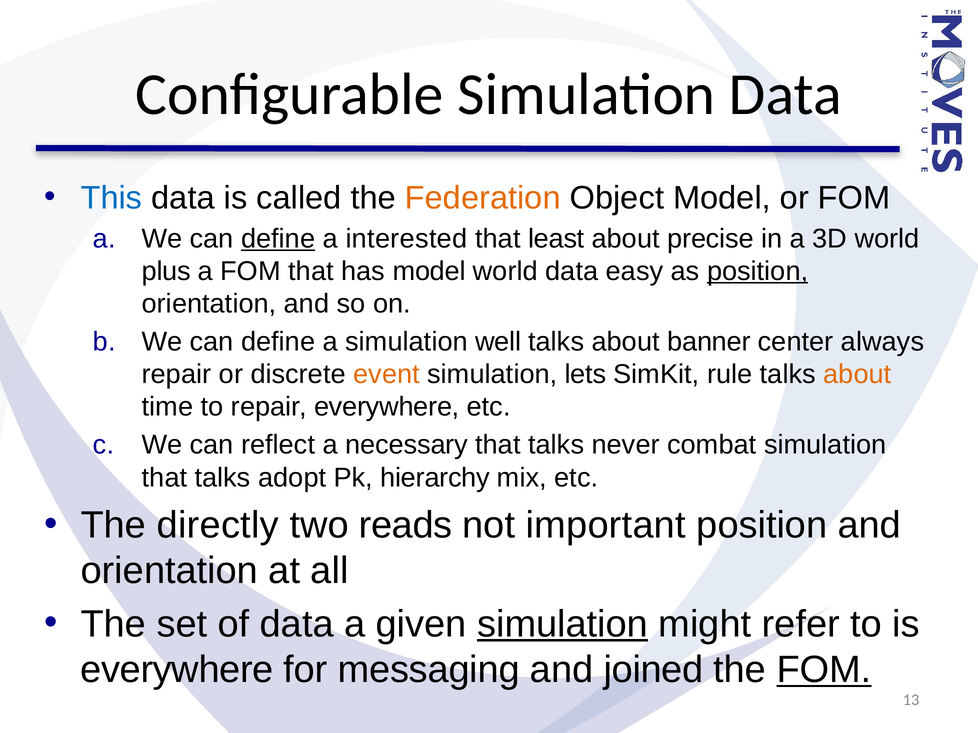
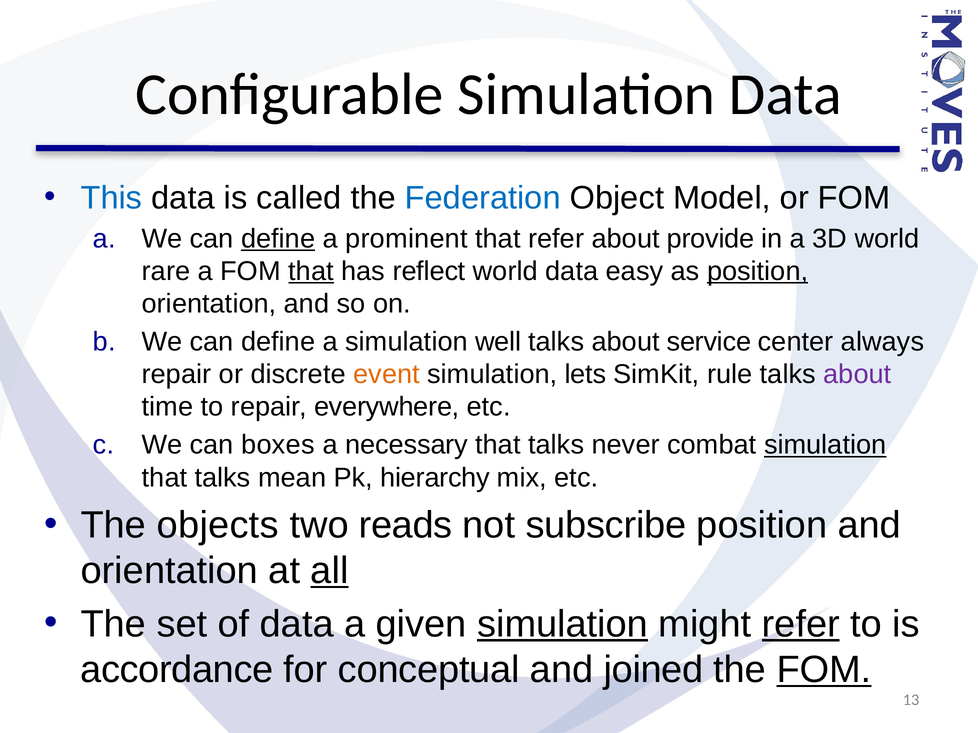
Federation colour: orange -> blue
interested: interested -> prominent
that least: least -> refer
precise: precise -> provide
plus: plus -> rare
that at (311, 271) underline: none -> present
has model: model -> reflect
banner: banner -> service
about at (857, 375) colour: orange -> purple
reflect: reflect -> boxes
simulation at (825, 445) underline: none -> present
adopt: adopt -> mean
directly: directly -> objects
important: important -> subscribe
all underline: none -> present
refer at (801, 624) underline: none -> present
everywhere at (177, 670): everywhere -> accordance
messaging: messaging -> conceptual
